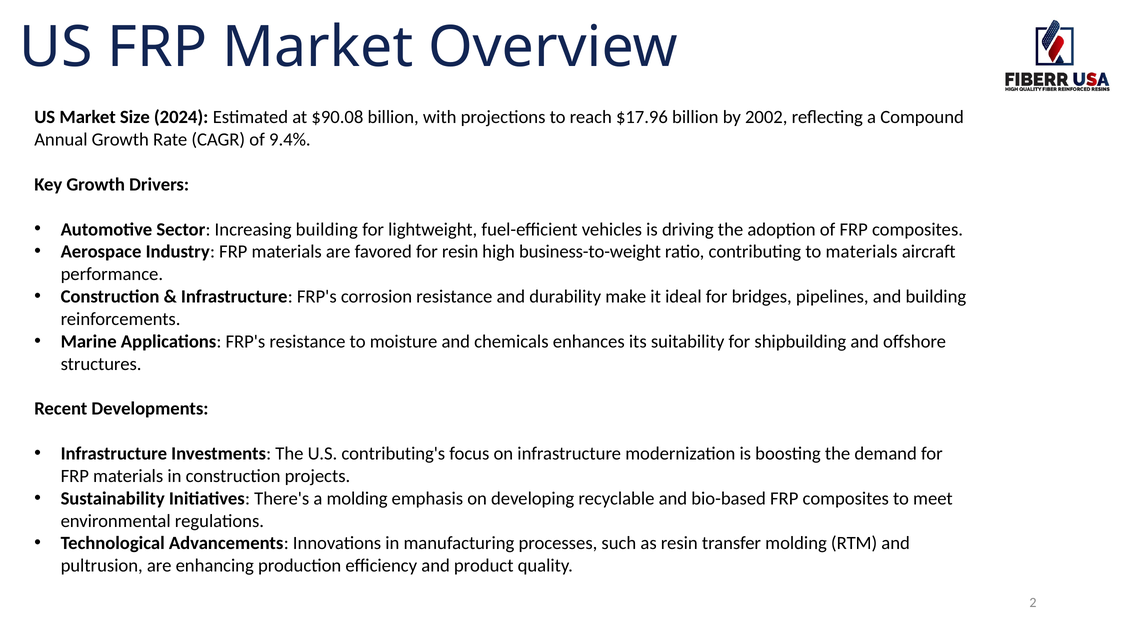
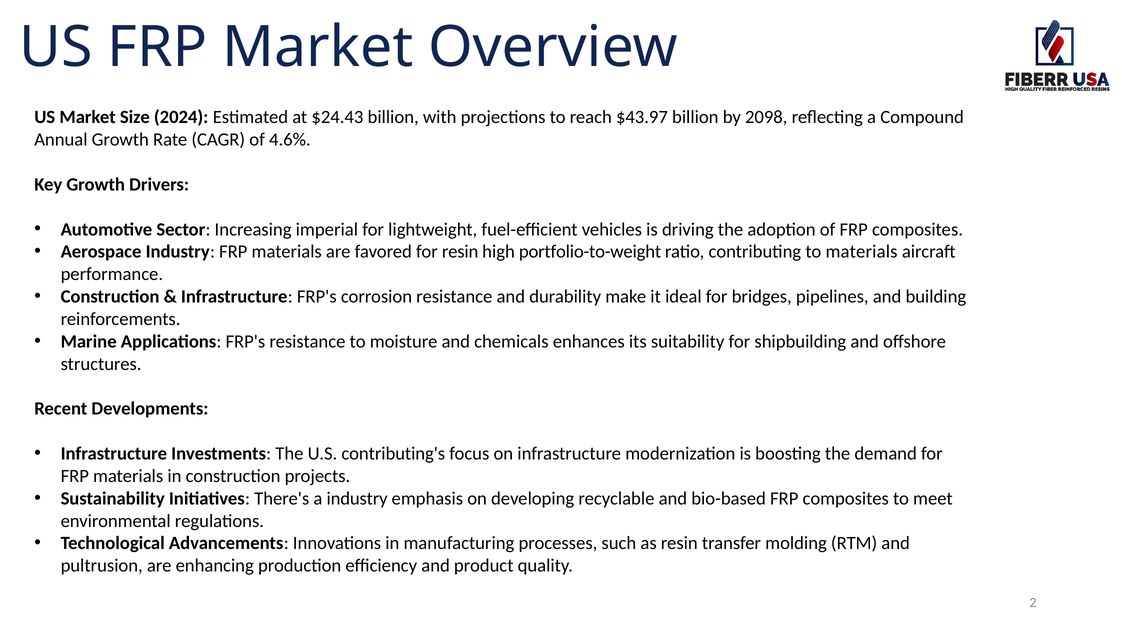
$90.08: $90.08 -> $24.43
$17.96: $17.96 -> $43.97
2002: 2002 -> 2098
9.4%: 9.4% -> 4.6%
Increasing building: building -> imperial
business-to-weight: business-to-weight -> portfolio-to-weight
a molding: molding -> industry
